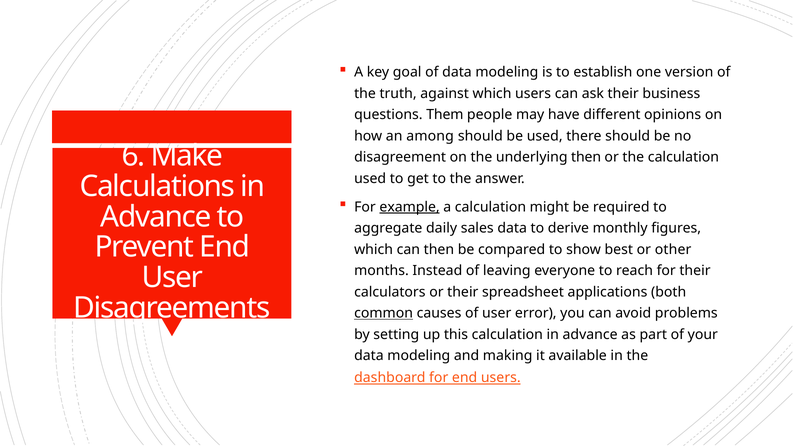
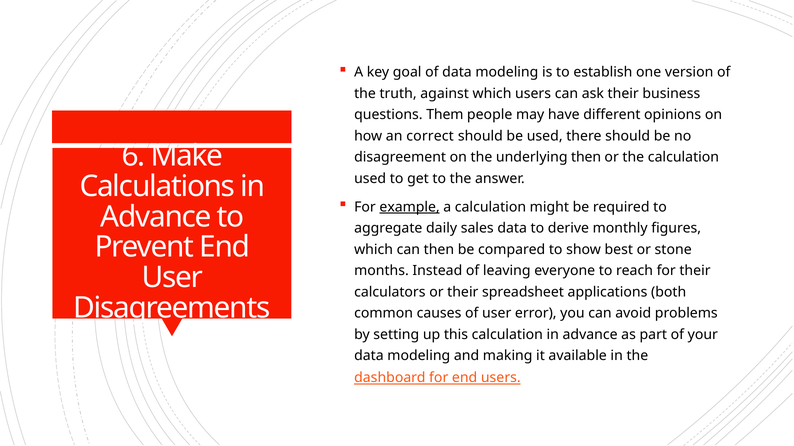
among: among -> correct
other: other -> stone
common underline: present -> none
